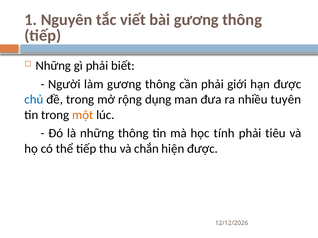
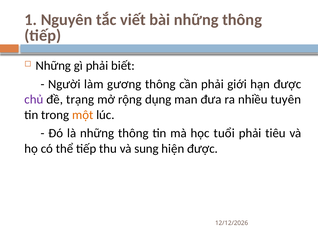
bài gương: gương -> những
chủ colour: blue -> purple
đề trong: trong -> trạng
tính: tính -> tuổi
chắn: chắn -> sung
